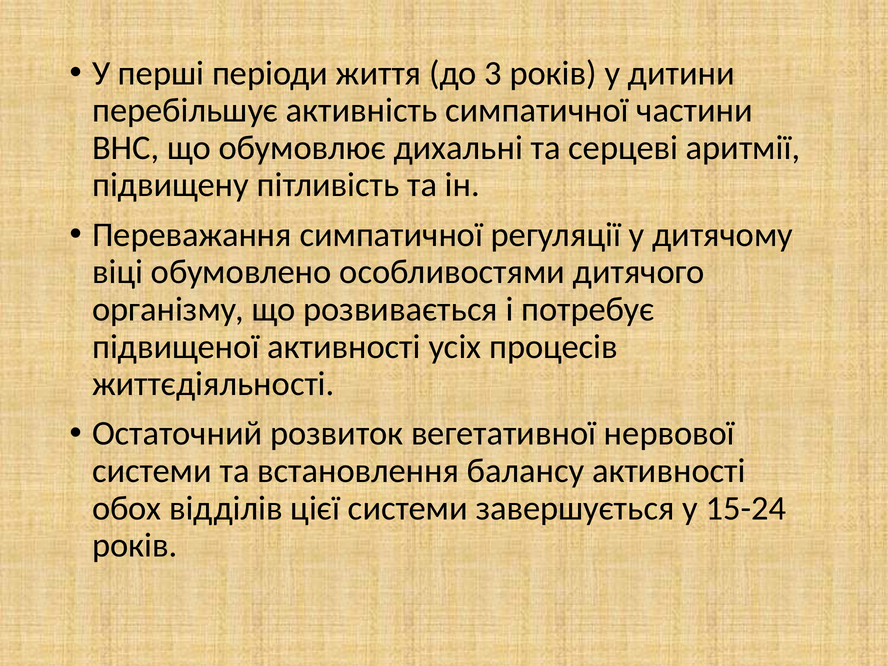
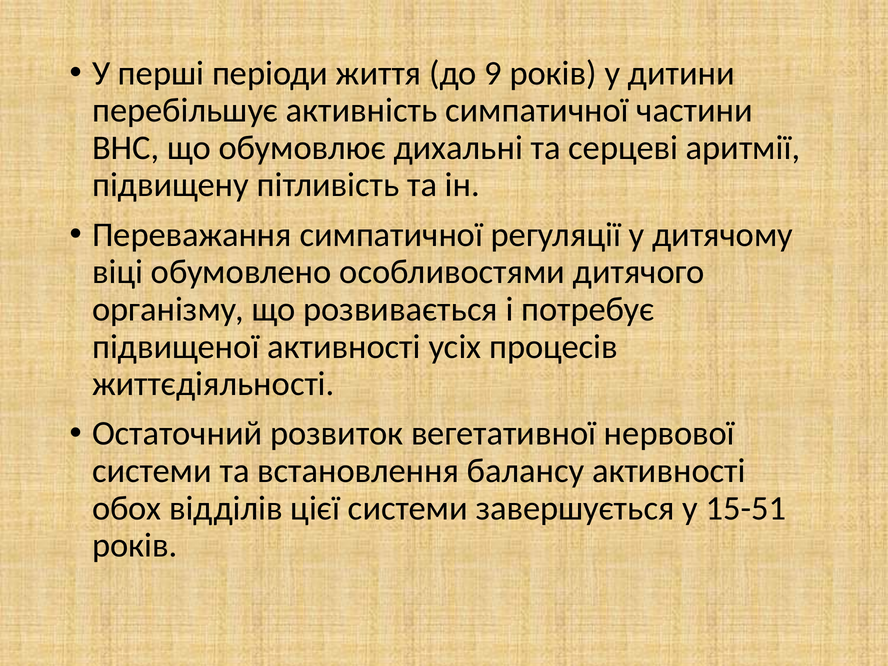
3: 3 -> 9
15-24: 15-24 -> 15-51
